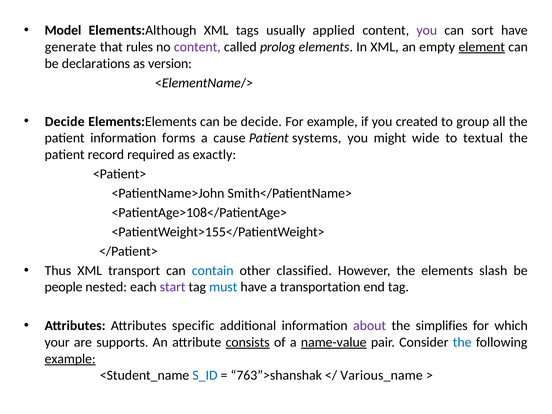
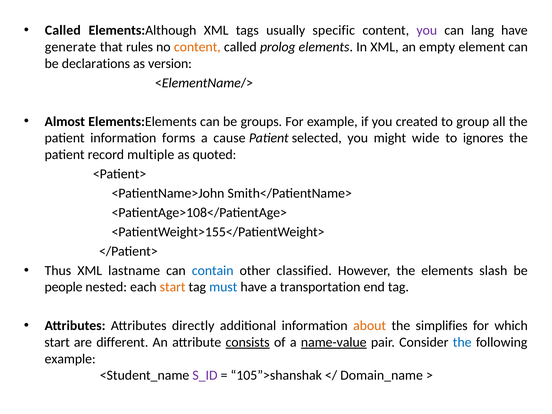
Model at (63, 30): Model -> Called
applied: applied -> specific
sort: sort -> lang
content at (197, 47) colour: purple -> orange
element underline: present -> none
Decide at (65, 121): Decide -> Almost
be decide: decide -> groups
systems: systems -> selected
textual: textual -> ignores
required: required -> multiple
exactly: exactly -> quoted
transport: transport -> lastname
start at (173, 287) colour: purple -> orange
specific: specific -> directly
about colour: purple -> orange
your at (57, 342): your -> start
supports: supports -> different
example at (70, 359) underline: present -> none
S_ID colour: blue -> purple
763”>shanshak: 763”>shanshak -> 105”>shanshak
Various_name: Various_name -> Domain_name
